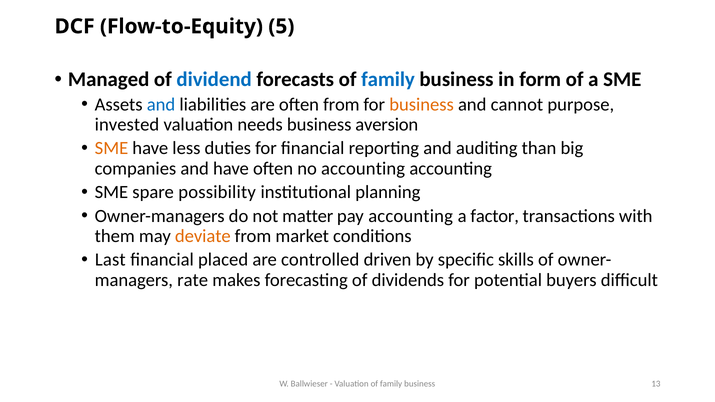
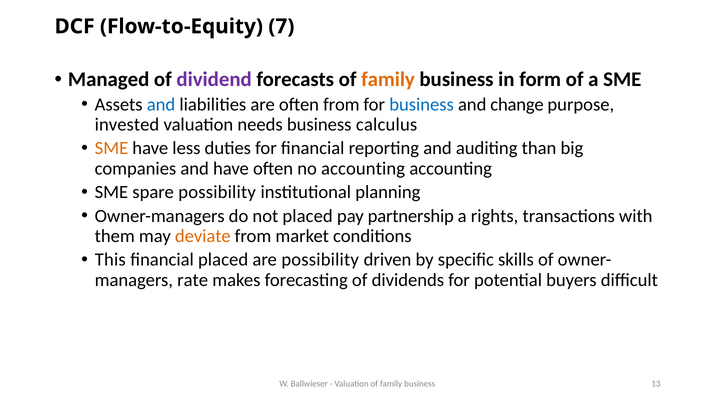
5: 5 -> 7
dividend colour: blue -> purple
family at (388, 79) colour: blue -> orange
business at (422, 105) colour: orange -> blue
cannot: cannot -> change
aversion: aversion -> calculus
not matter: matter -> placed
pay accounting: accounting -> partnership
factor: factor -> rights
Last: Last -> This
are controlled: controlled -> possibility
